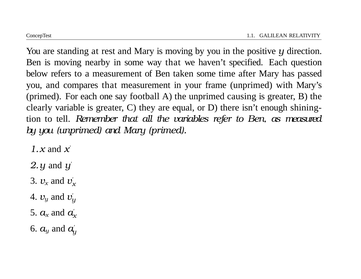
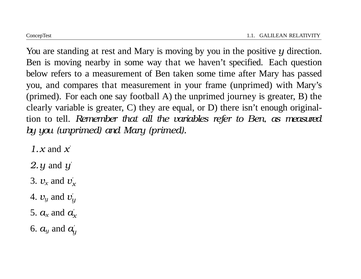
causing: causing -> journey
shining-: shining- -> original-
